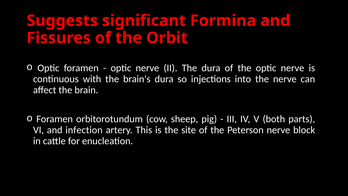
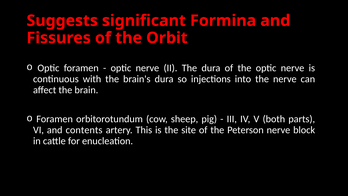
infection: infection -> contents
